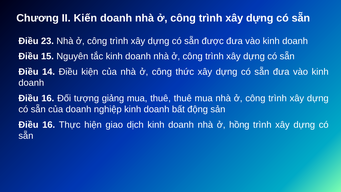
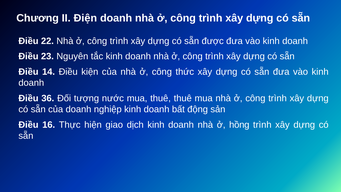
Kiến: Kiến -> Điện
23: 23 -> 22
15: 15 -> 23
16 at (48, 98): 16 -> 36
giảng: giảng -> nước
